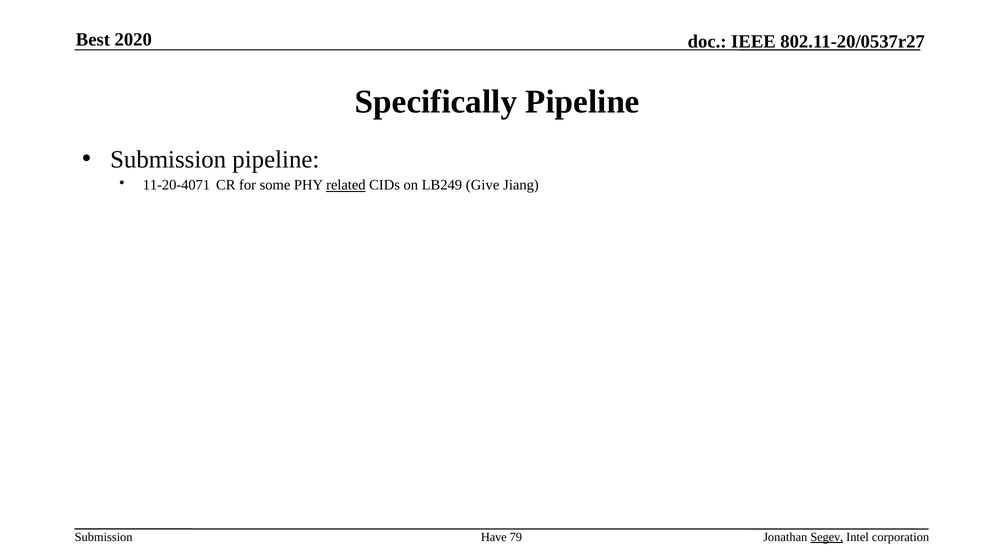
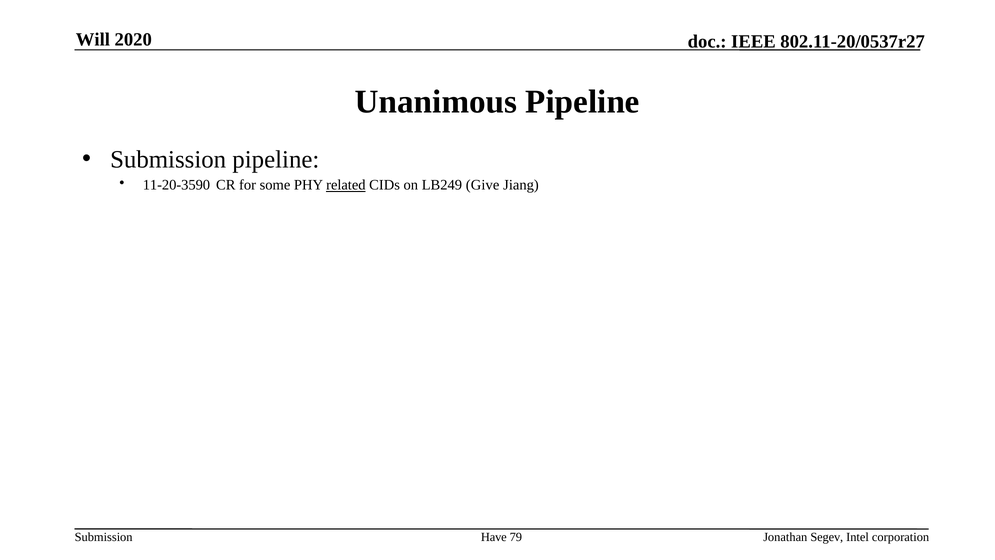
Best: Best -> Will
Specifically: Specifically -> Unanimous
11-20-4071: 11-20-4071 -> 11-20-3590
Segev underline: present -> none
